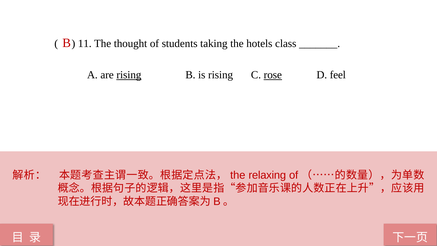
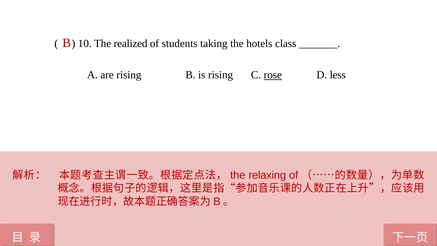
11: 11 -> 10
thought: thought -> realized
rising at (129, 75) underline: present -> none
feel: feel -> less
